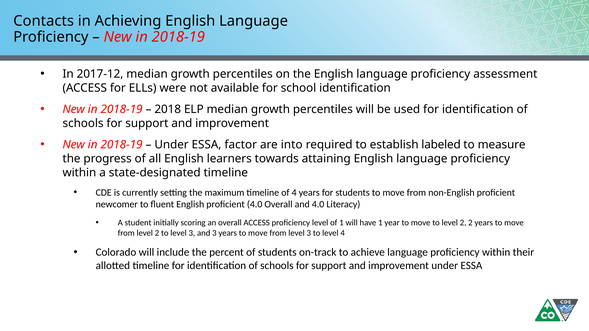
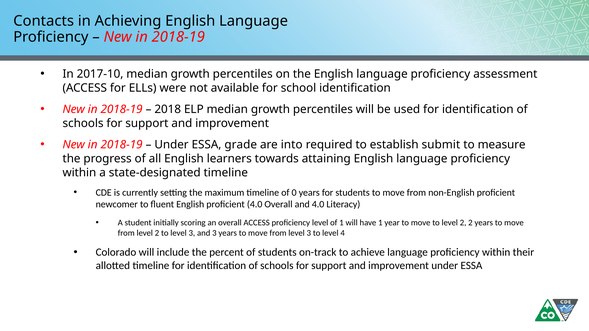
2017-12: 2017-12 -> 2017-10
factor: factor -> grade
labeled: labeled -> submit
of 4: 4 -> 0
